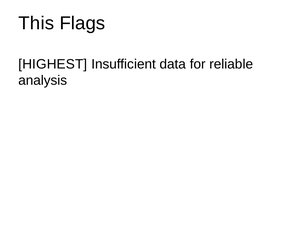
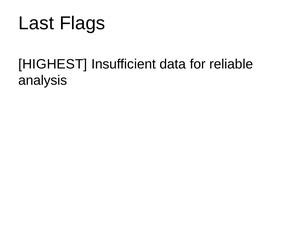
This: This -> Last
